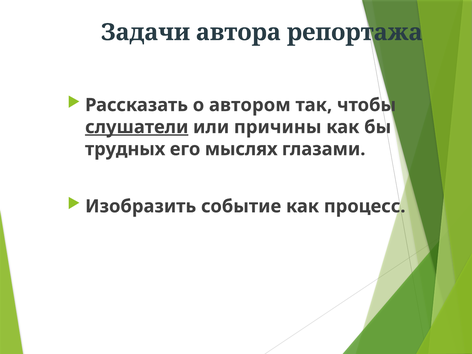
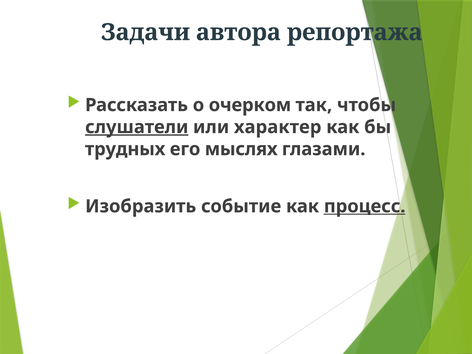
автором: автором -> очерком
причины: причины -> характер
процесс underline: none -> present
